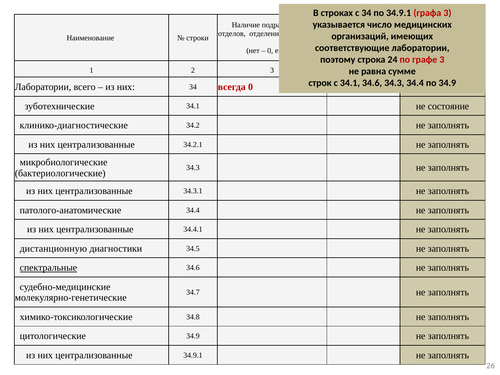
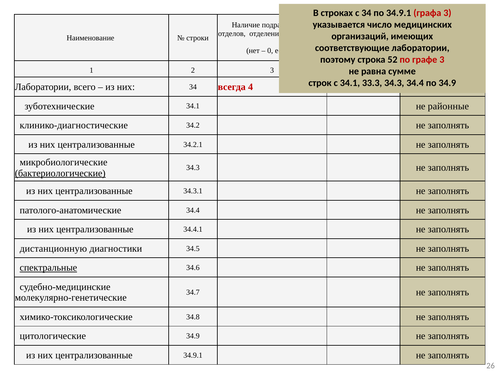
24: 24 -> 52
34.1 34.6: 34.6 -> 33.3
всегда 0: 0 -> 4
состояние: состояние -> районные
бактериологические underline: none -> present
